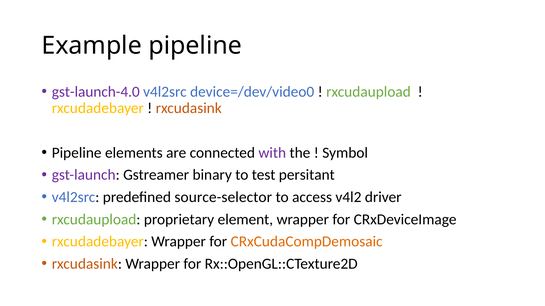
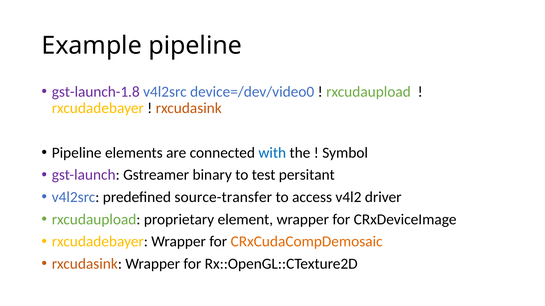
gst-launch-4.0: gst-launch-4.0 -> gst-launch-1.8
with colour: purple -> blue
source-selector: source-selector -> source-transfer
